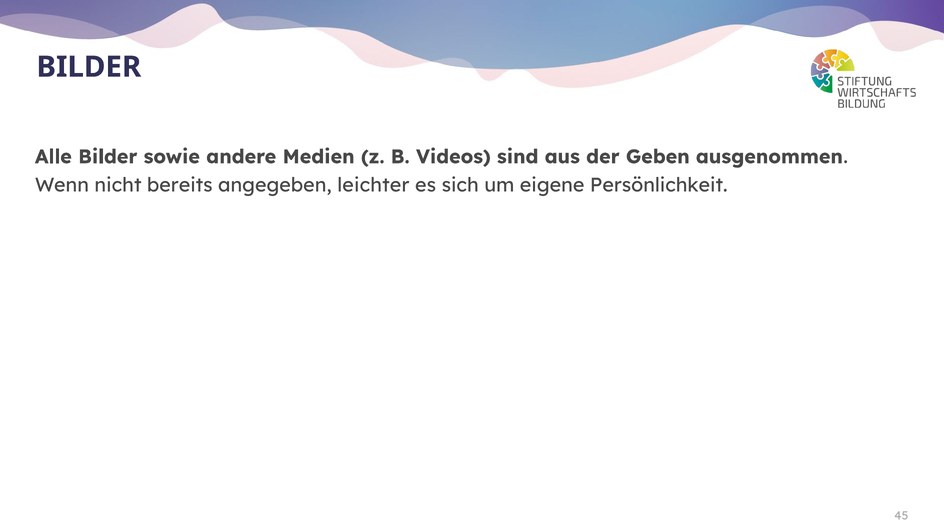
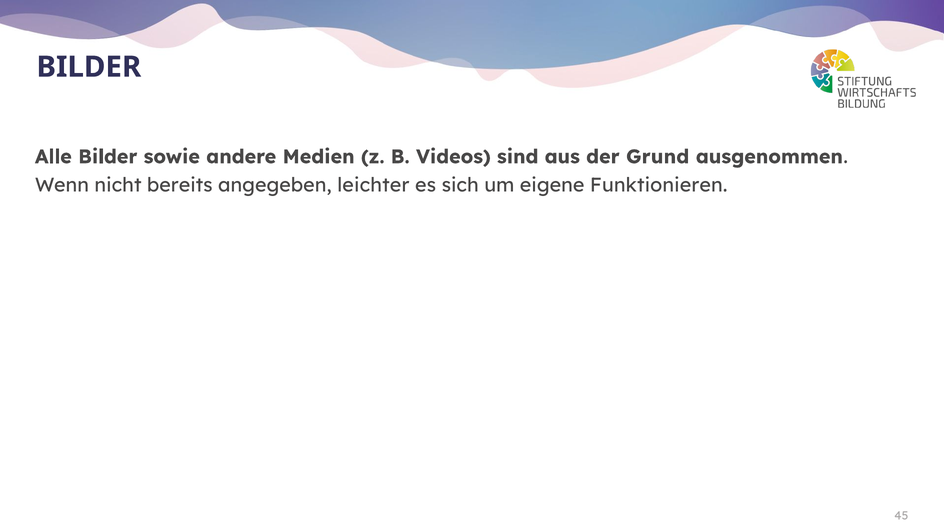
Geben: Geben -> Grund
Persönlichkeit: Persönlichkeit -> Funktionieren
